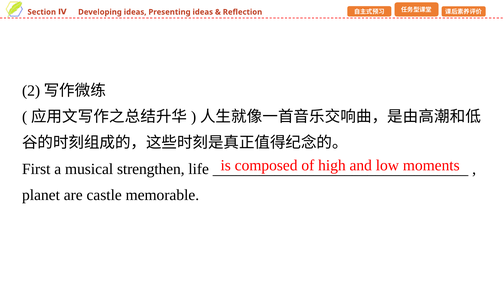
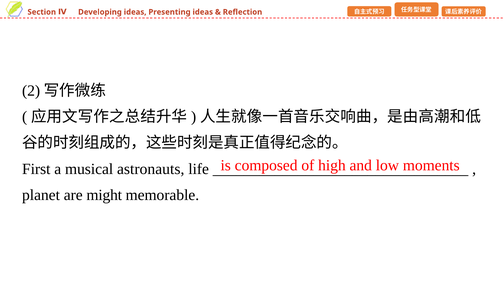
strengthen: strengthen -> astronauts
castle: castle -> might
